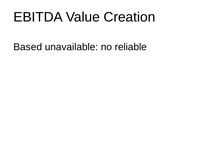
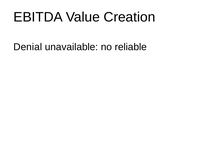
Based: Based -> Denial
